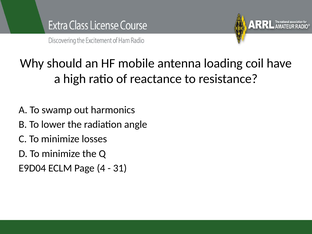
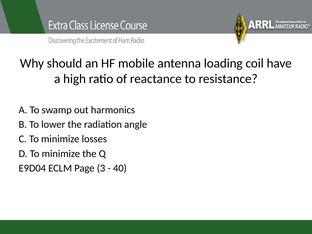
4: 4 -> 3
31: 31 -> 40
